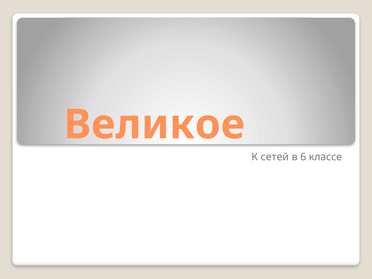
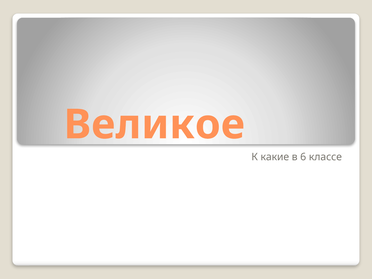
сетей: сетей -> какие
